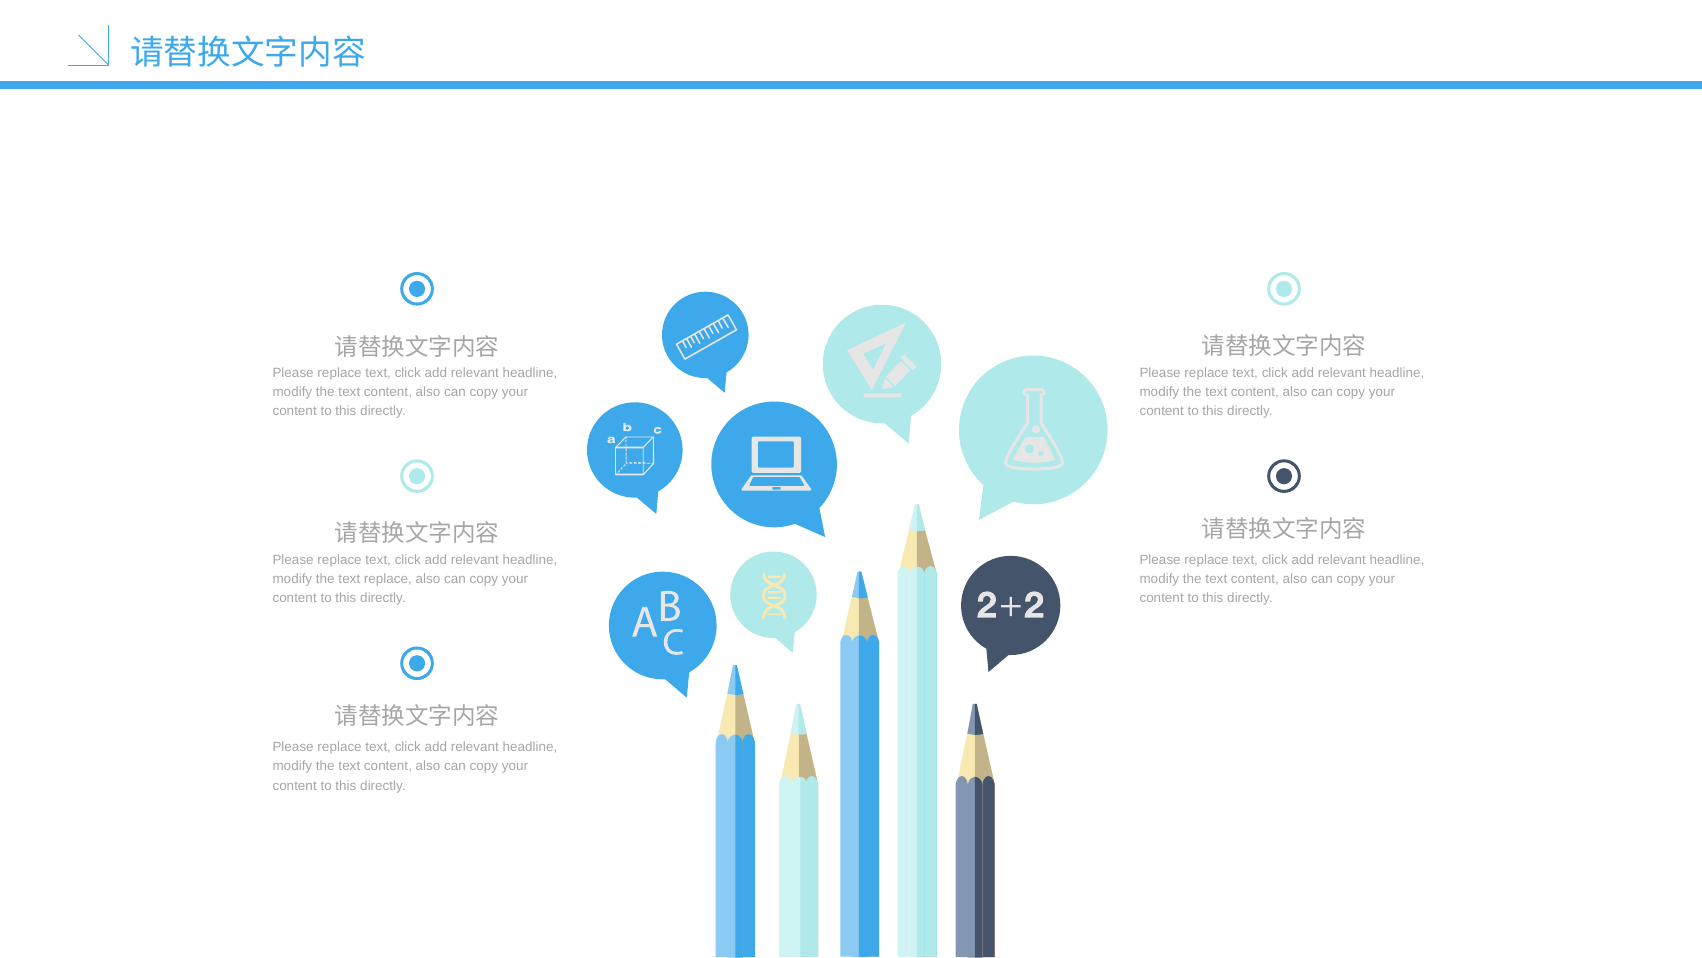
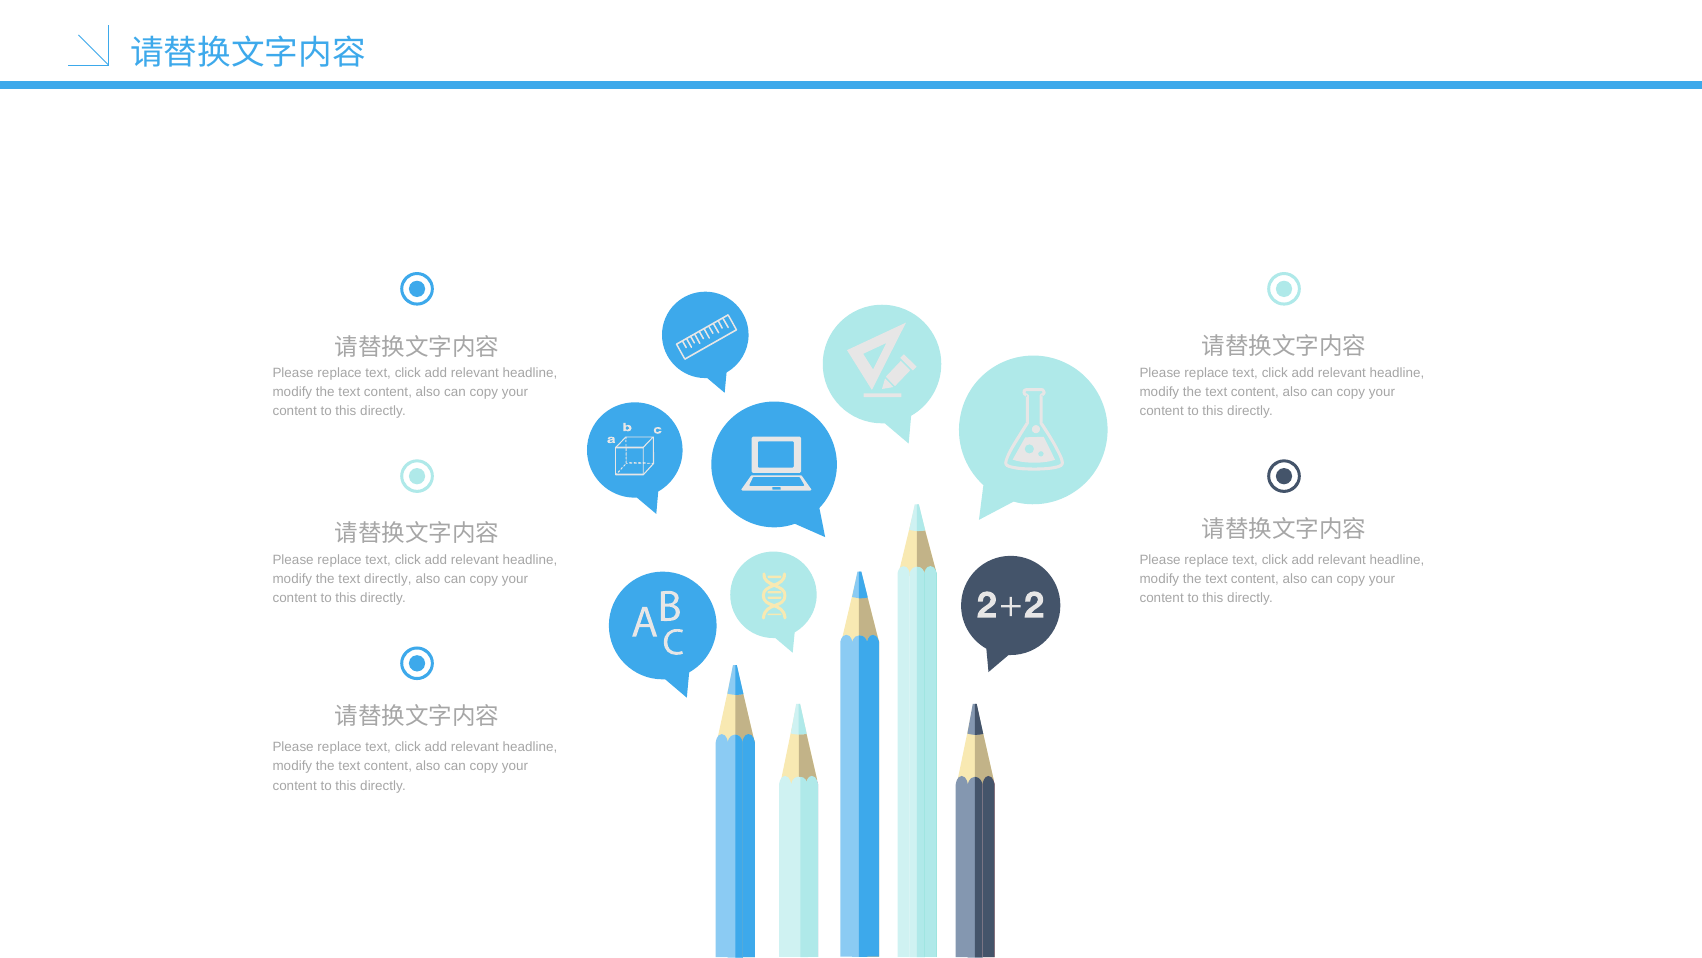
text replace: replace -> directly
